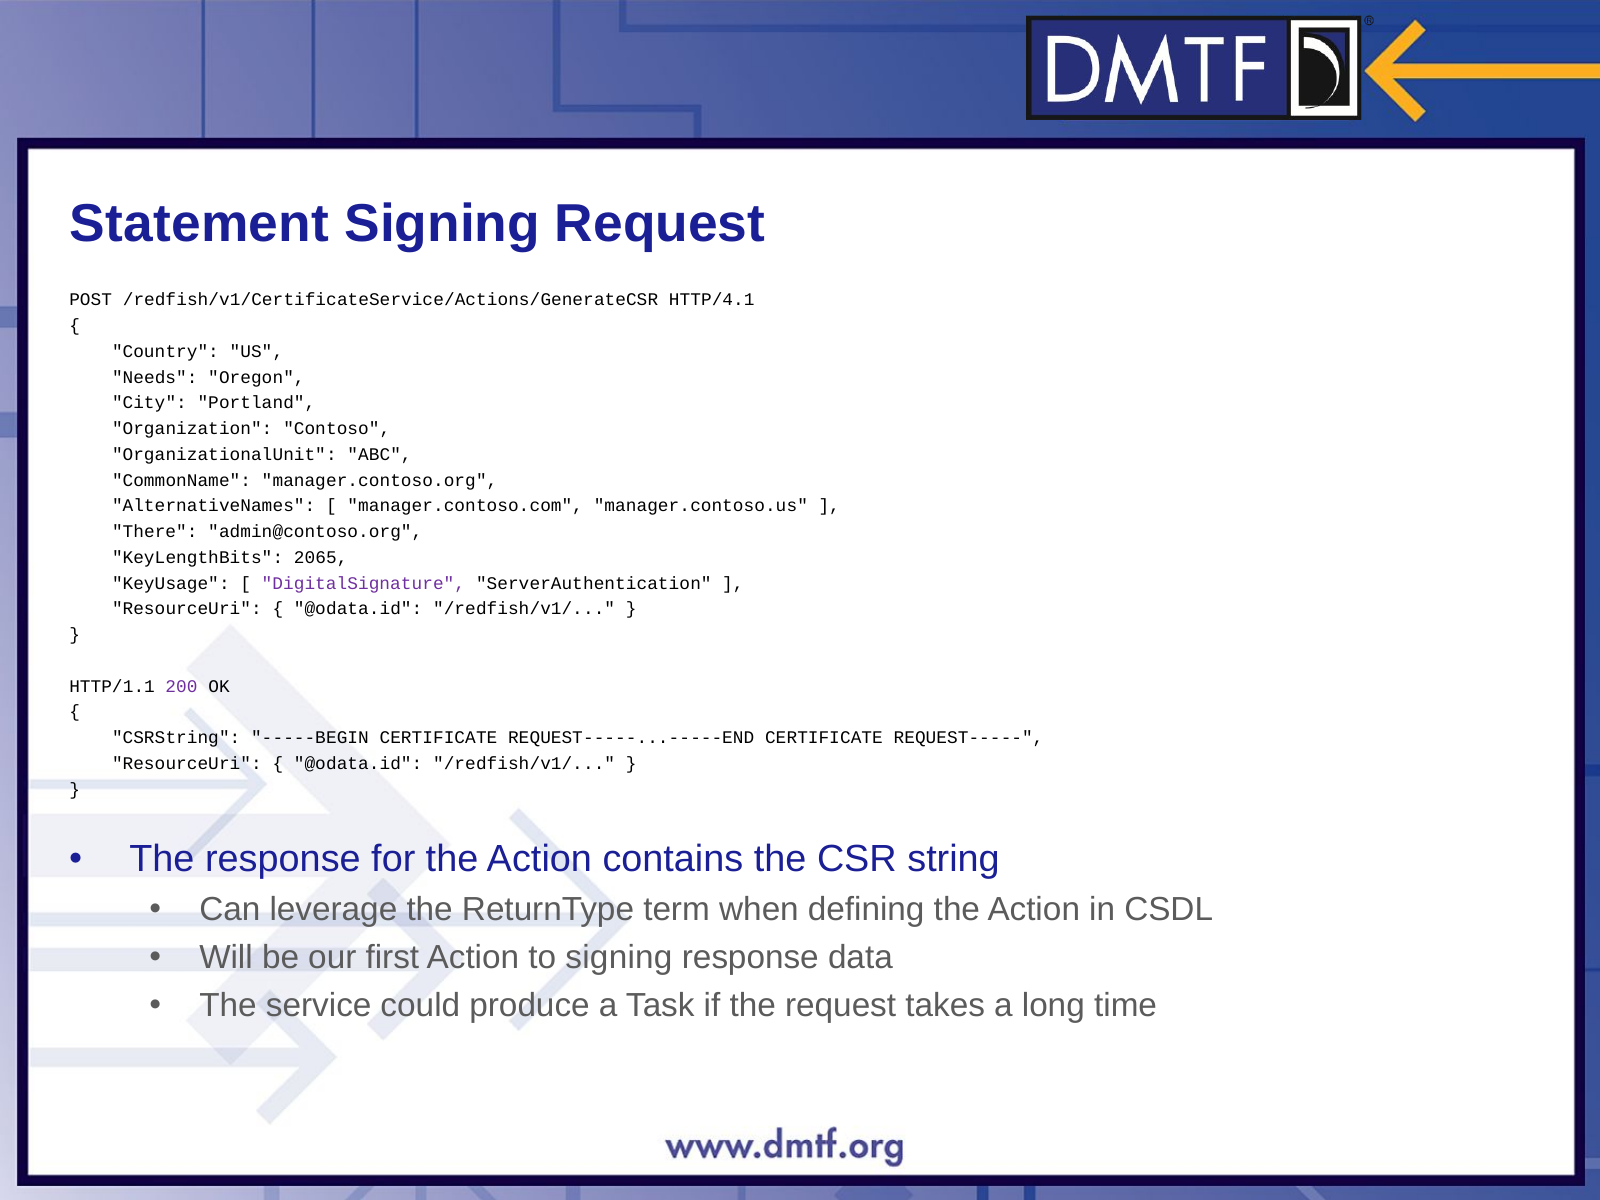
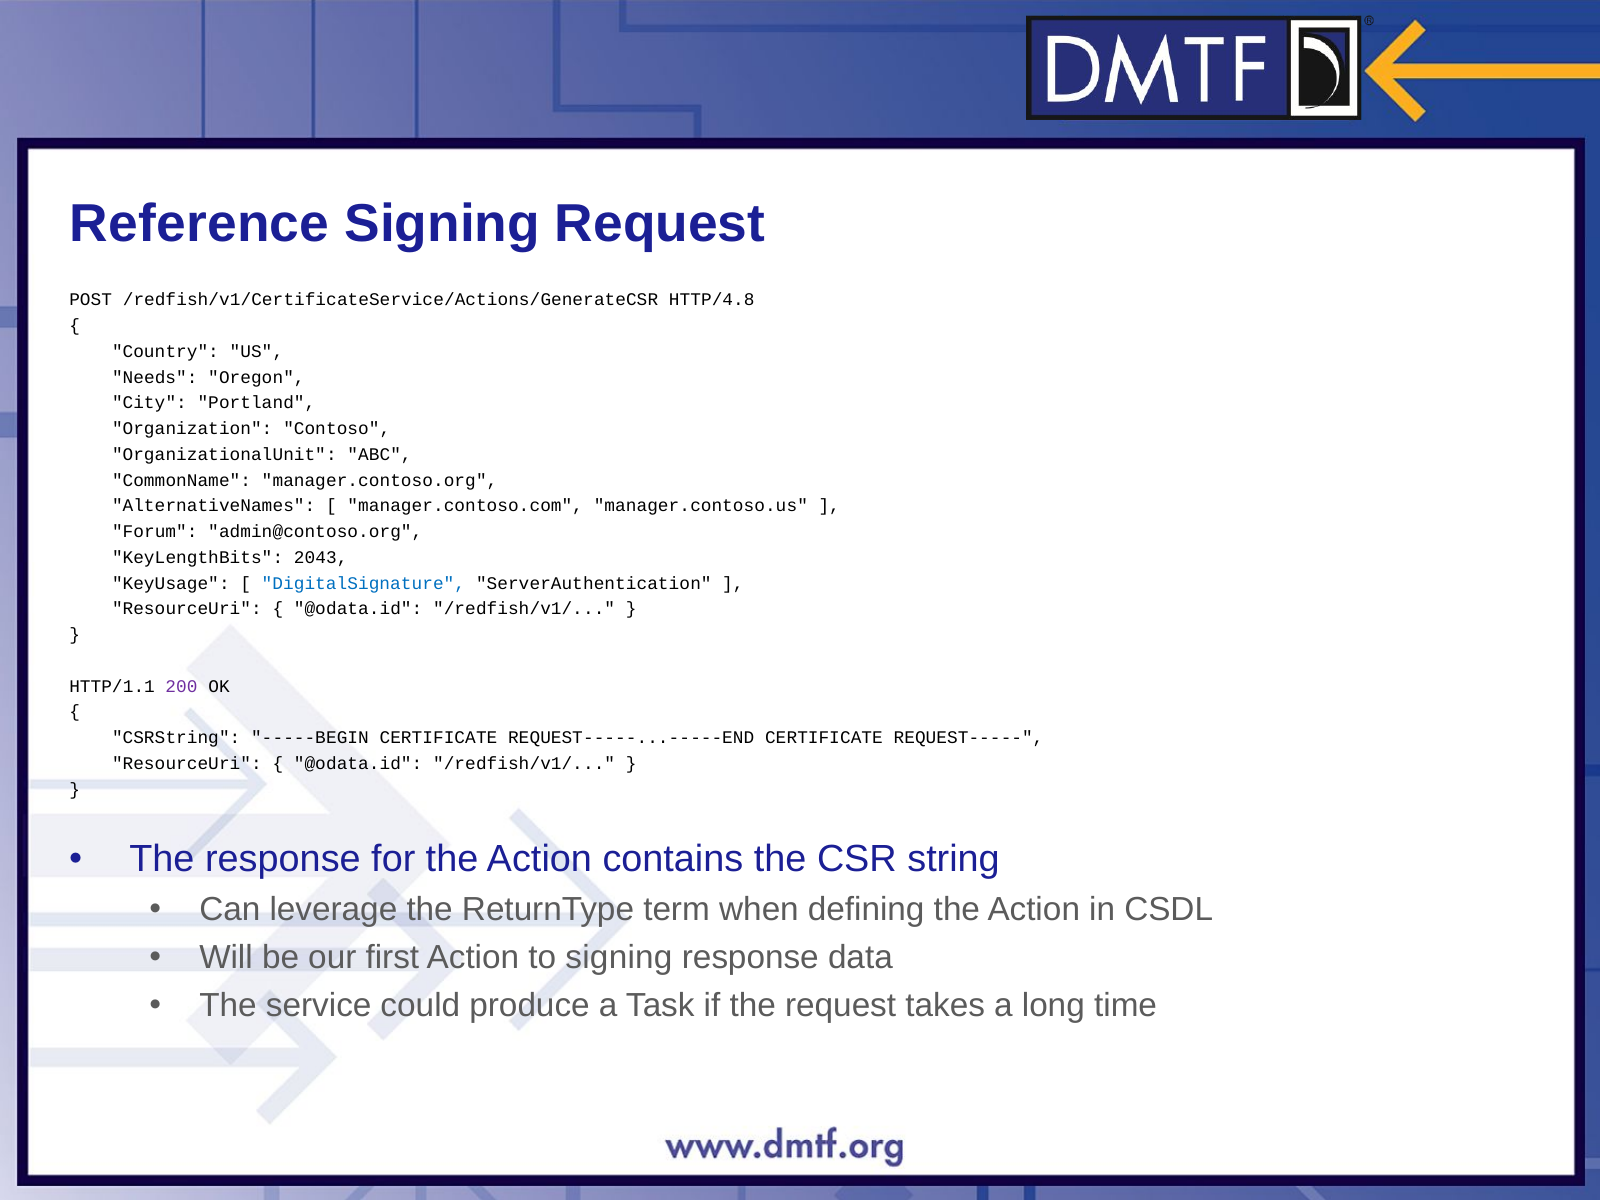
Statement: Statement -> Reference
HTTP/4.1: HTTP/4.1 -> HTTP/4.8
There: There -> Forum
2065: 2065 -> 2043
DigitalSignature colour: purple -> blue
